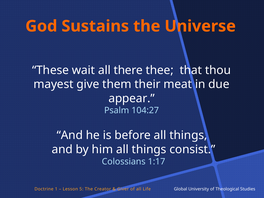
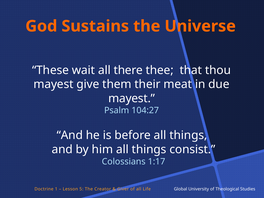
appear at (132, 98): appear -> mayest
